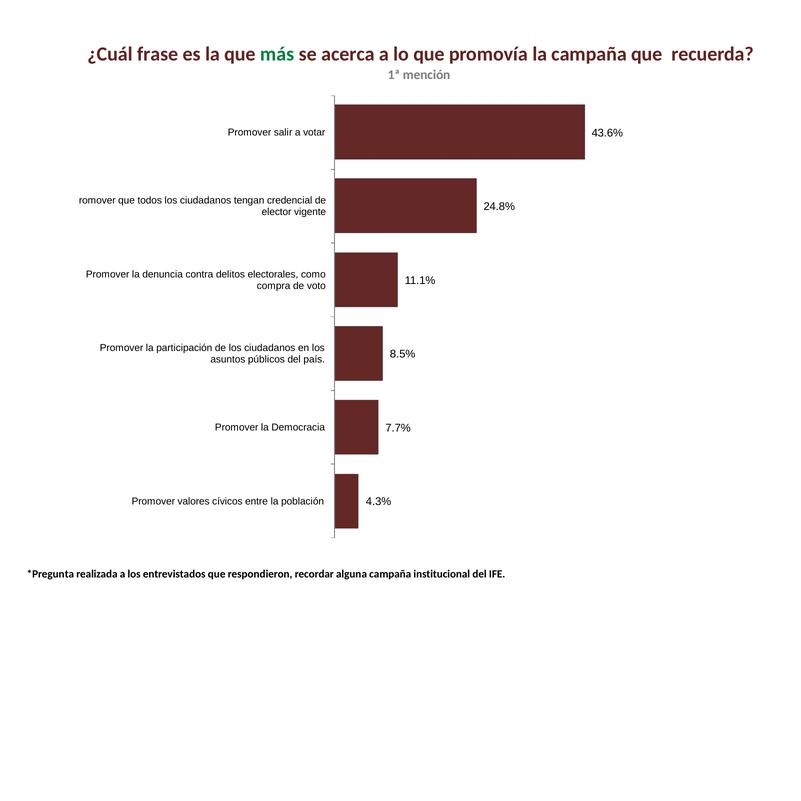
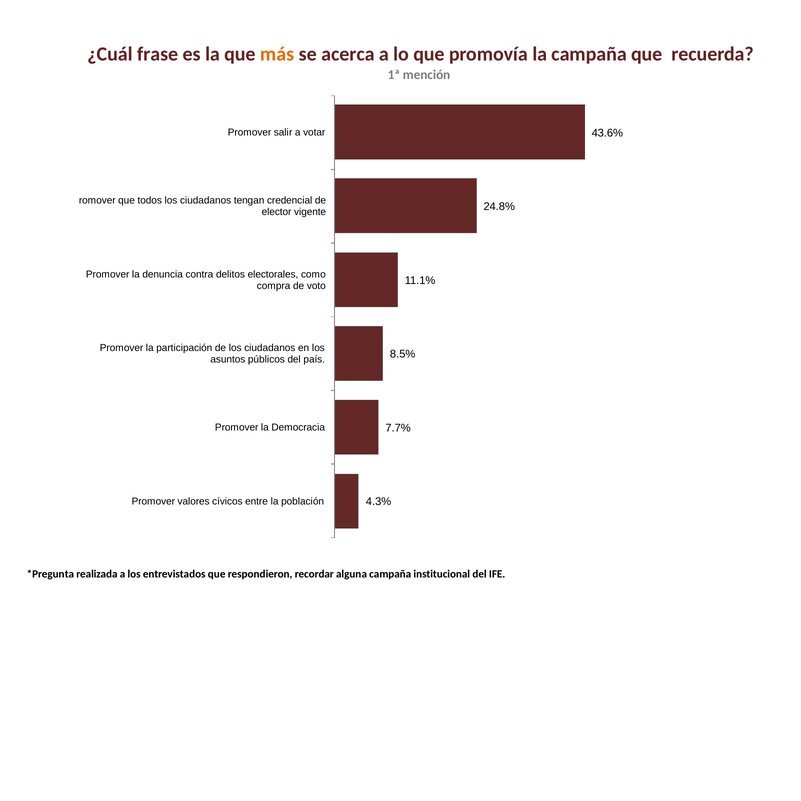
más colour: green -> orange
